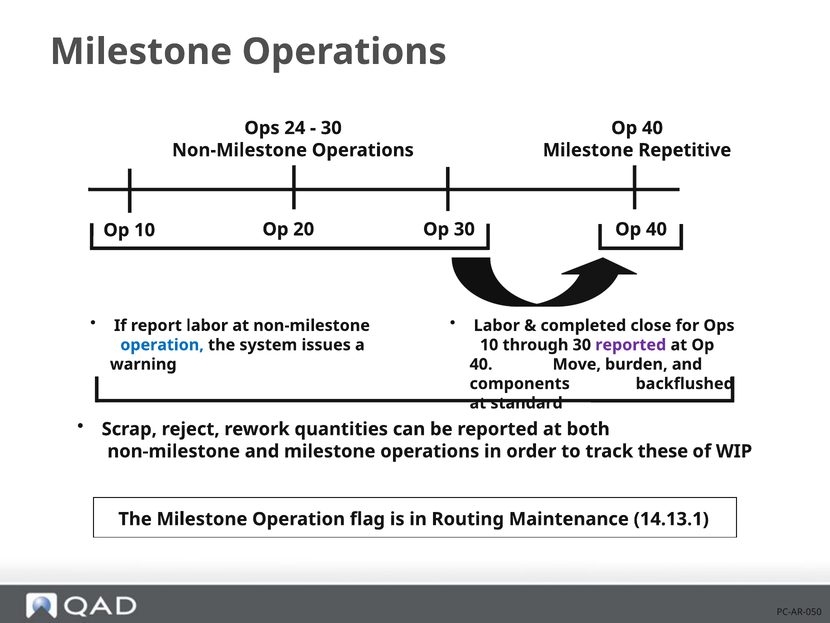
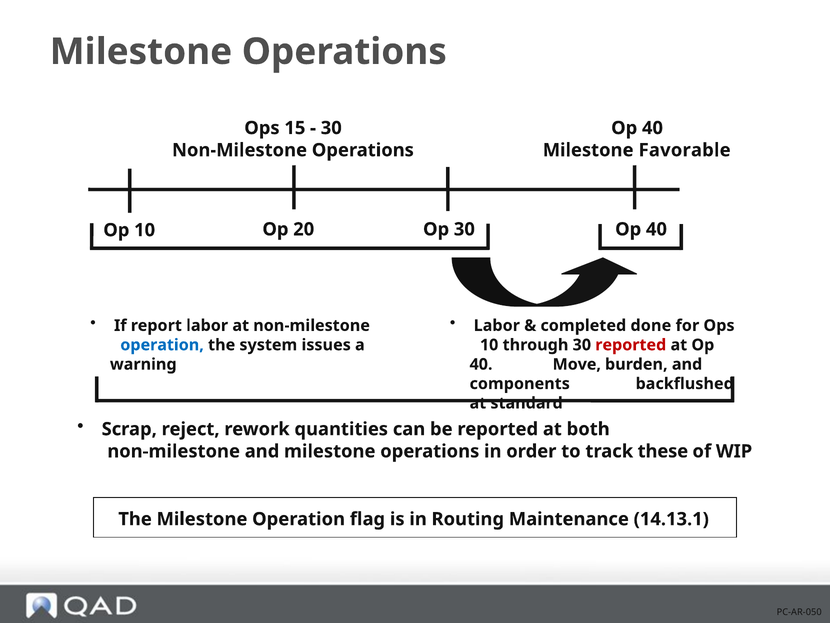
24: 24 -> 15
Repetitive: Repetitive -> Favorable
close: close -> done
reported at (631, 345) colour: purple -> red
